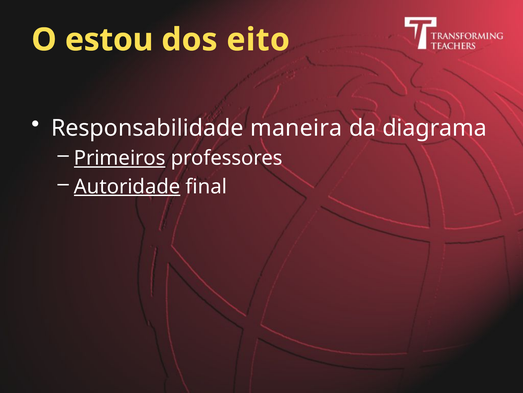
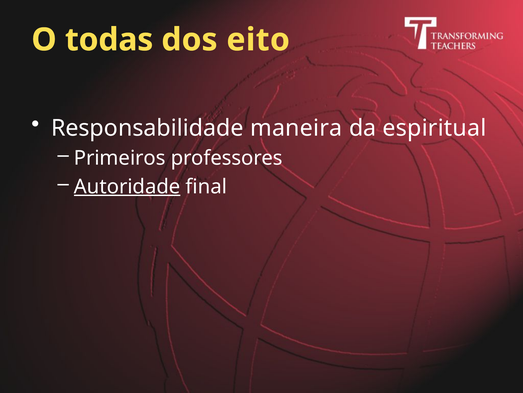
estou: estou -> todas
diagrama: diagrama -> espiritual
Primeiros underline: present -> none
